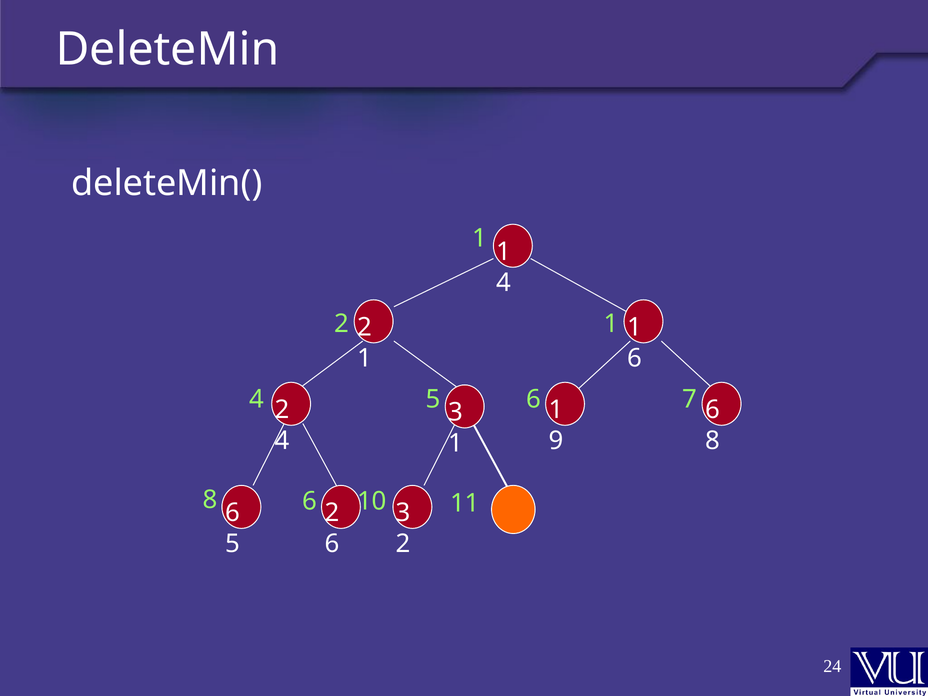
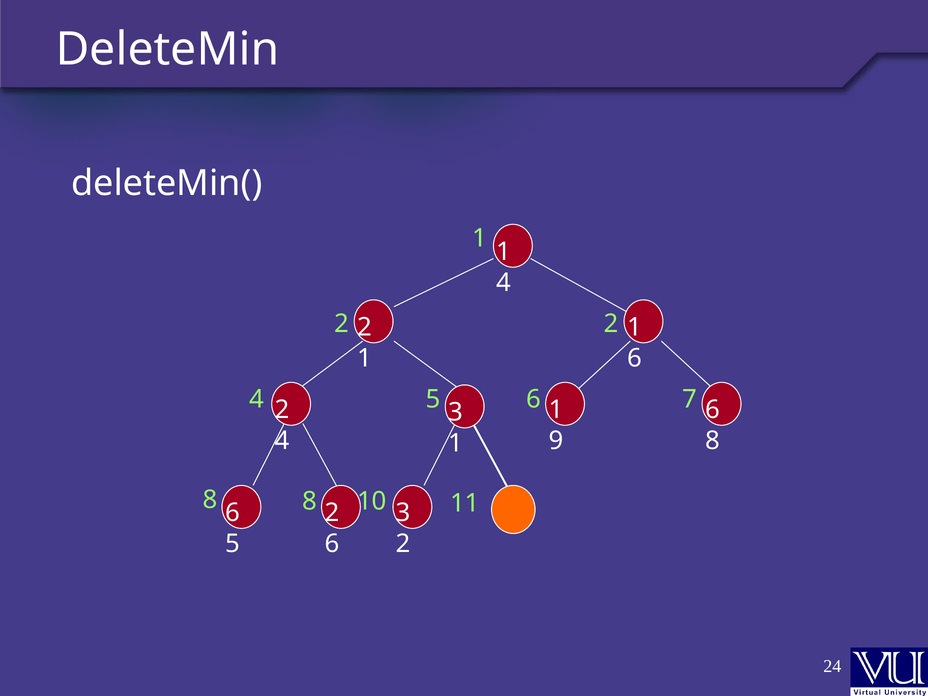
1 at (611, 324): 1 -> 2
8 6: 6 -> 8
